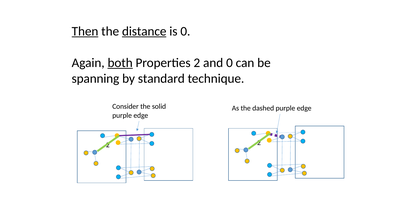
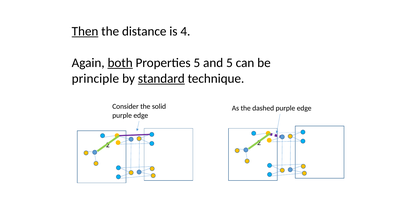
distance underline: present -> none
is 0: 0 -> 4
Properties 2: 2 -> 5
and 0: 0 -> 5
spanning: spanning -> principle
standard underline: none -> present
